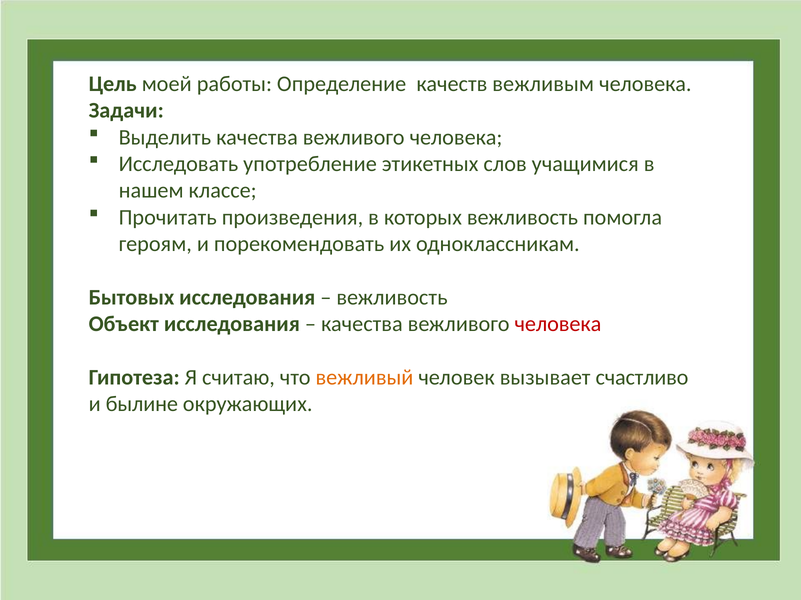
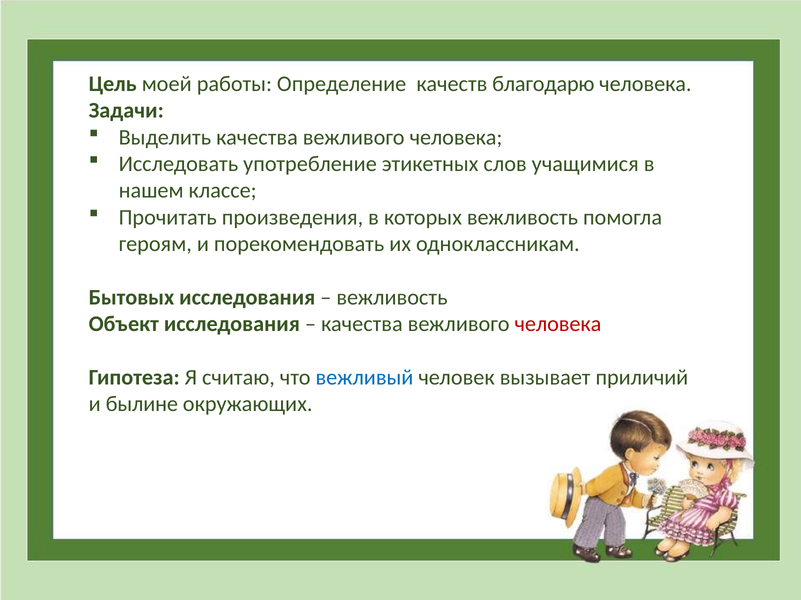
вежливым: вежливым -> благодарю
вежливый colour: orange -> blue
счастливо: счастливо -> приличий
